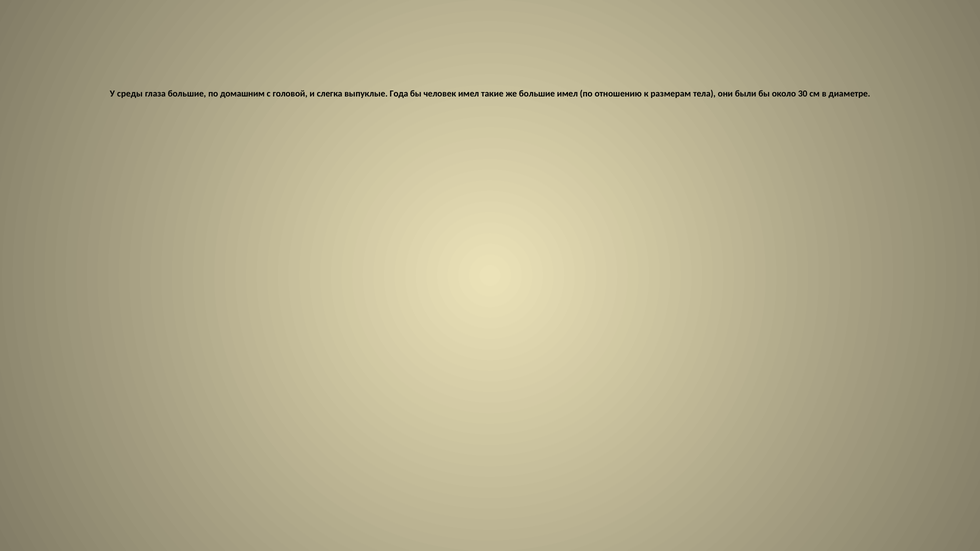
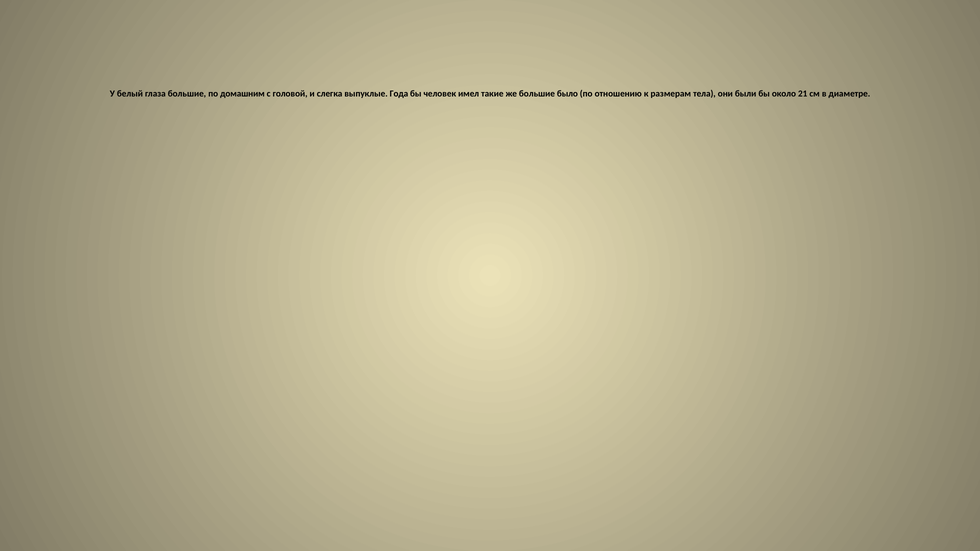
среды: среды -> белый
большие имел: имел -> было
30: 30 -> 21
